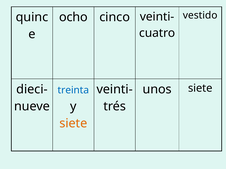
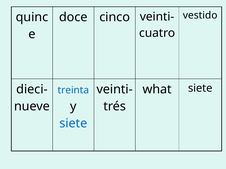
ocho: ocho -> doce
unos: unos -> what
siete at (73, 124) colour: orange -> blue
